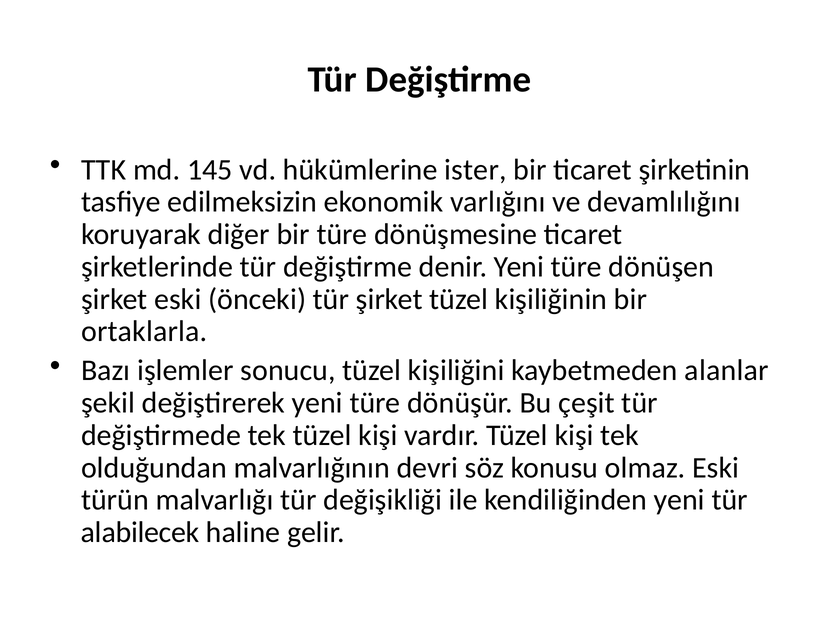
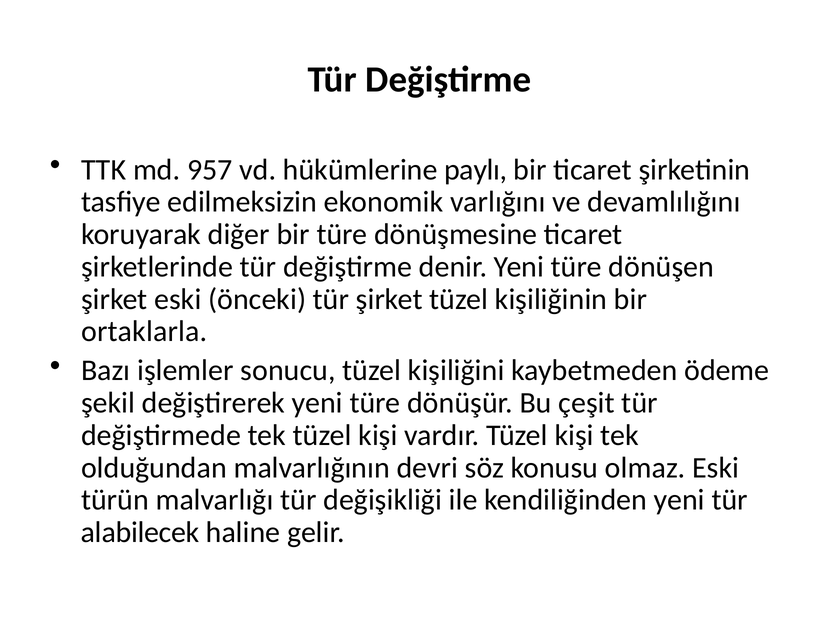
145: 145 -> 957
ister: ister -> paylı
alanlar: alanlar -> ödeme
